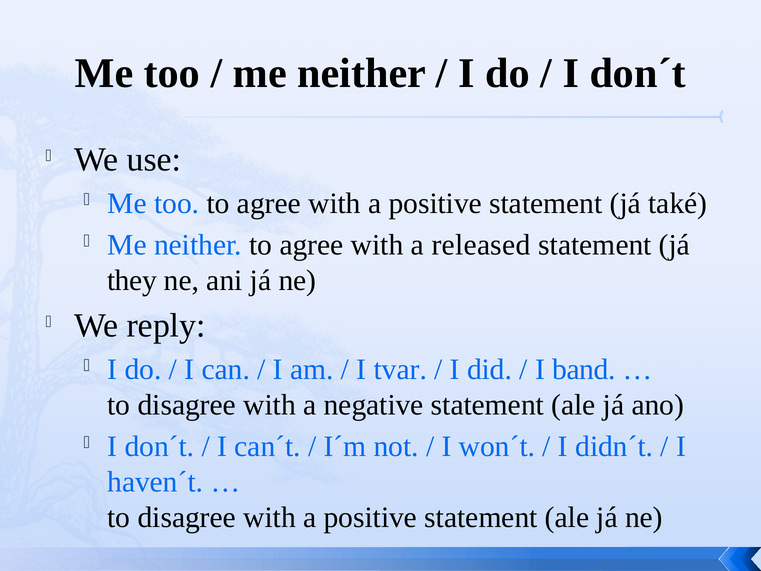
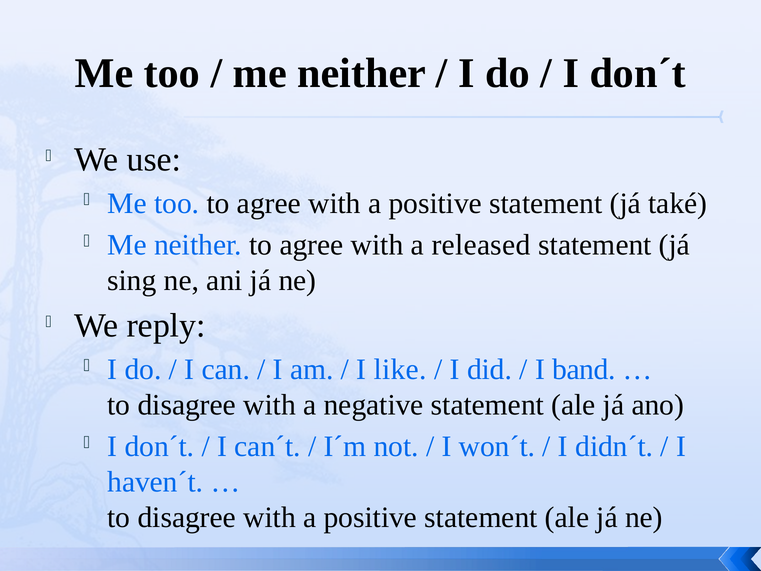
they: they -> sing
tvar: tvar -> like
